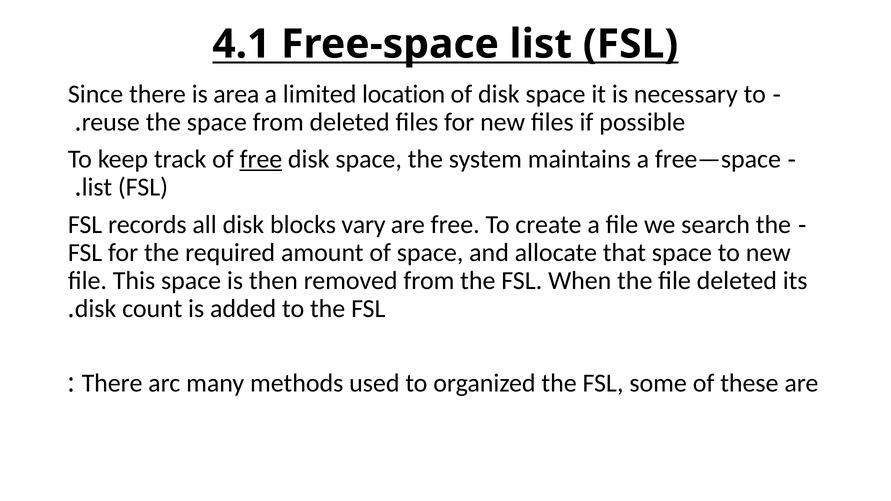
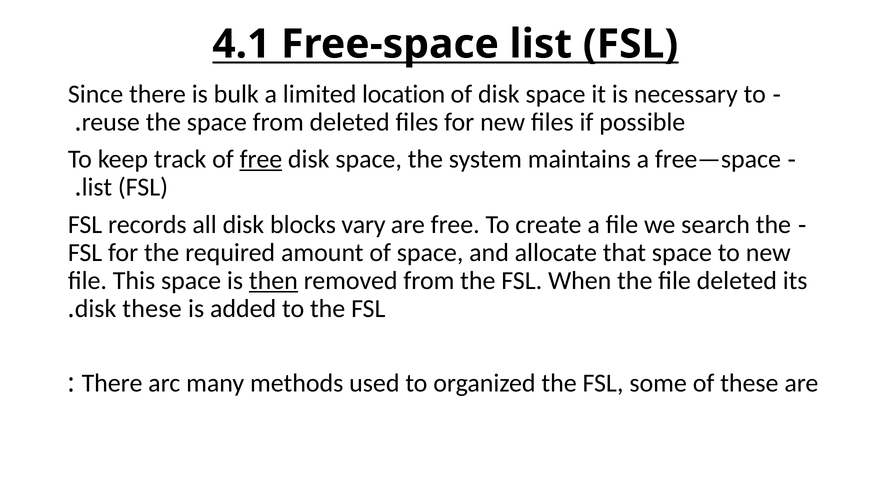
area: area -> bulk
then underline: none -> present
disk count: count -> these
